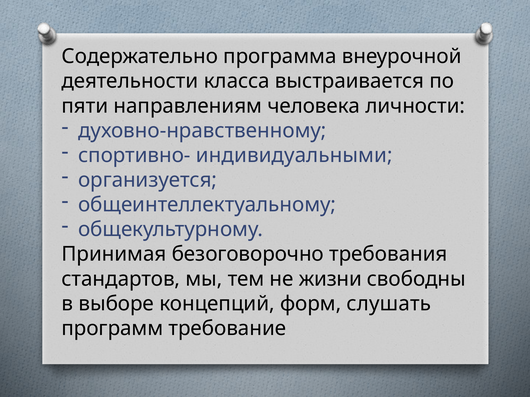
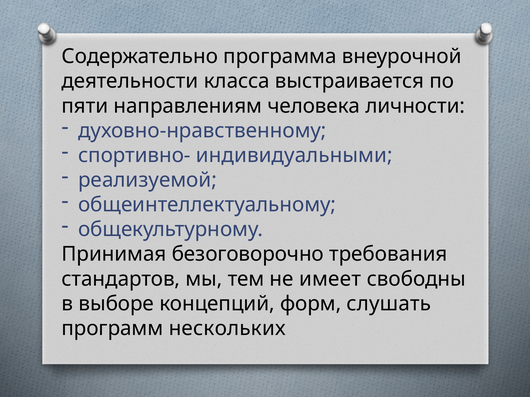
организуется: организуется -> реализуемой
жизни: жизни -> имеет
требование: требование -> нескольких
